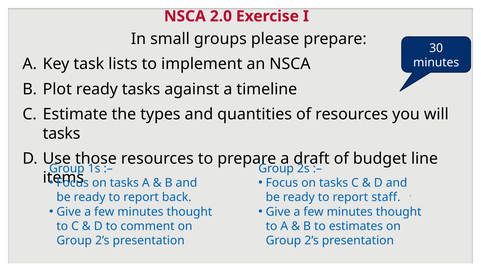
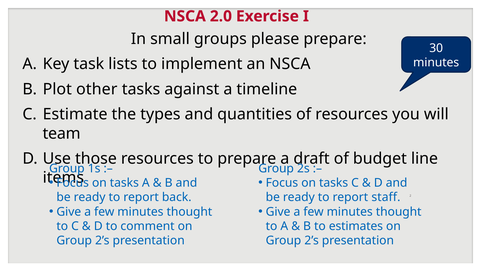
Plot ready: ready -> other
tasks at (62, 133): tasks -> team
